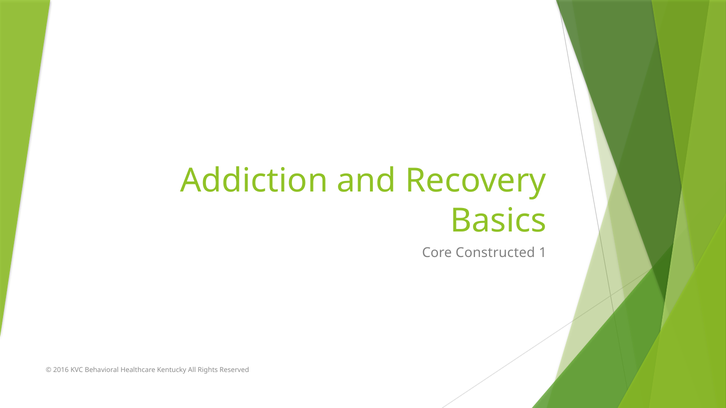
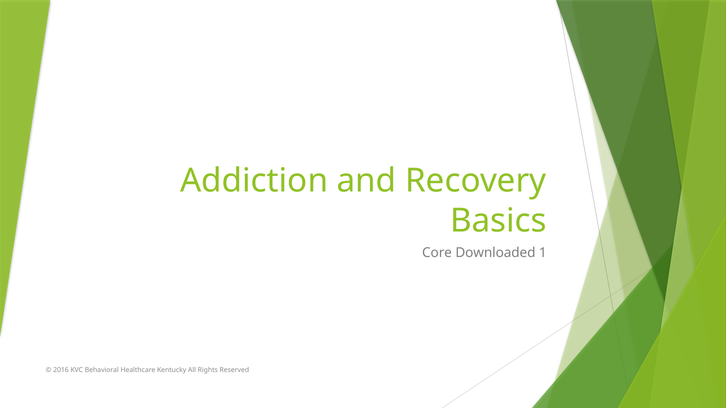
Constructed: Constructed -> Downloaded
